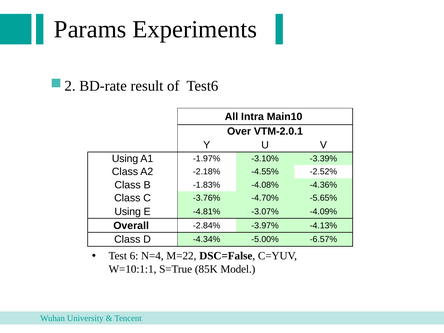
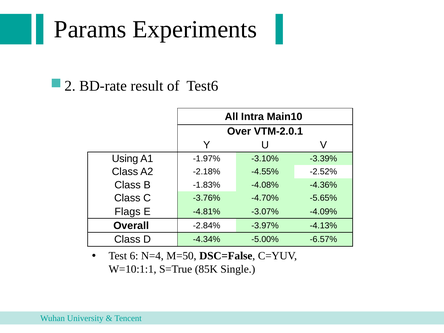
Using at (128, 212): Using -> Flags
M=22: M=22 -> M=50
Model: Model -> Single
